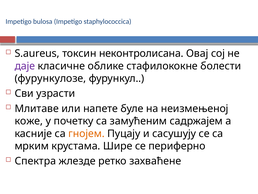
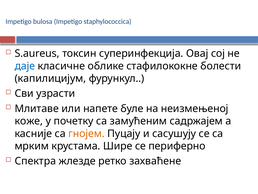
неконтролисана: неконтролисана -> суперинфекција
даје colour: purple -> blue
фурункулозе: фурункулозе -> капилицијум
